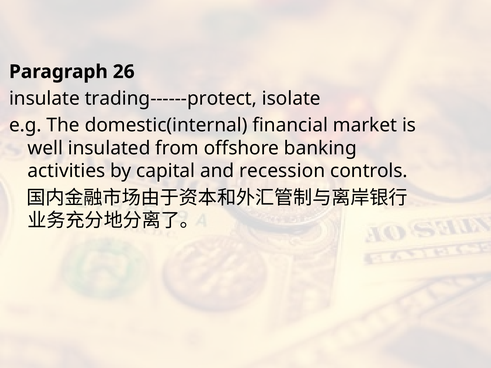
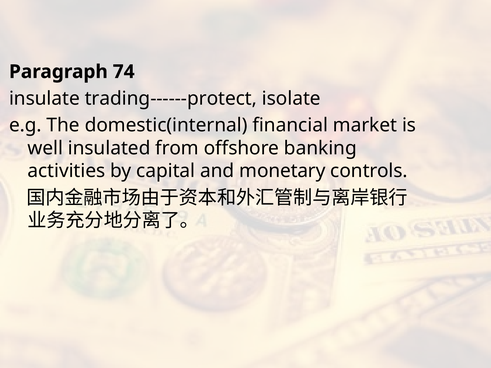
26: 26 -> 74
recession: recession -> monetary
